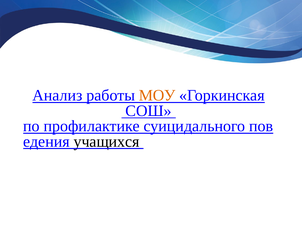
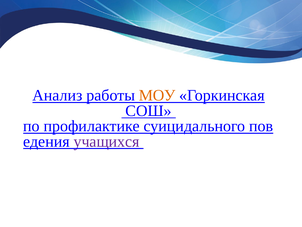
учащихся colour: black -> purple
